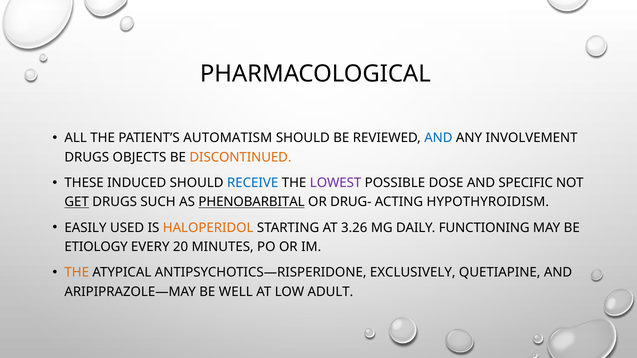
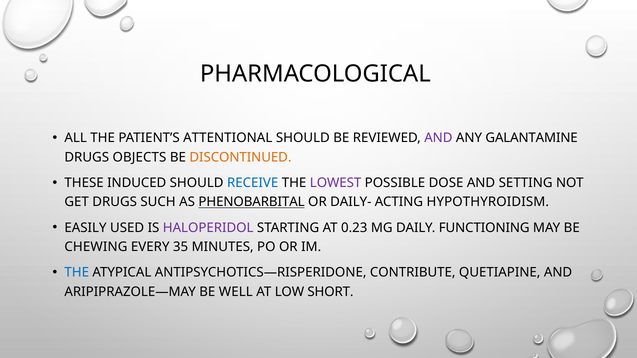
AUTOMATISM: AUTOMATISM -> ATTENTIONAL
AND at (438, 138) colour: blue -> purple
INVOLVEMENT: INVOLVEMENT -> GALANTAMINE
SPECIFIC: SPECIFIC -> SETTING
GET underline: present -> none
DRUG-: DRUG- -> DAILY-
HALOPERIDOL colour: orange -> purple
3.26: 3.26 -> 0.23
ETIOLOGY: ETIOLOGY -> CHEWING
20: 20 -> 35
THE at (77, 273) colour: orange -> blue
EXCLUSIVELY: EXCLUSIVELY -> CONTRIBUTE
ADULT: ADULT -> SHORT
